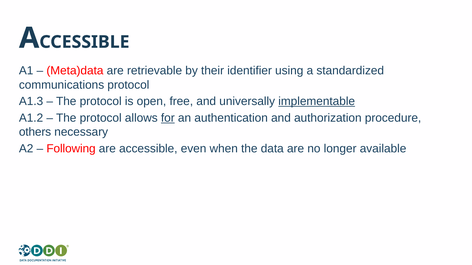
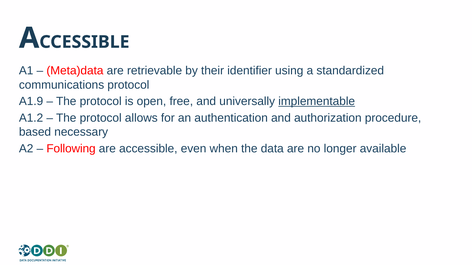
A1.3: A1.3 -> A1.9
for underline: present -> none
others: others -> based
